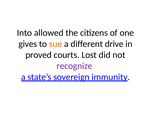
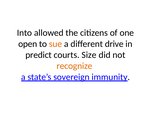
gives: gives -> open
proved: proved -> predict
Lost: Lost -> Size
recognize colour: purple -> orange
